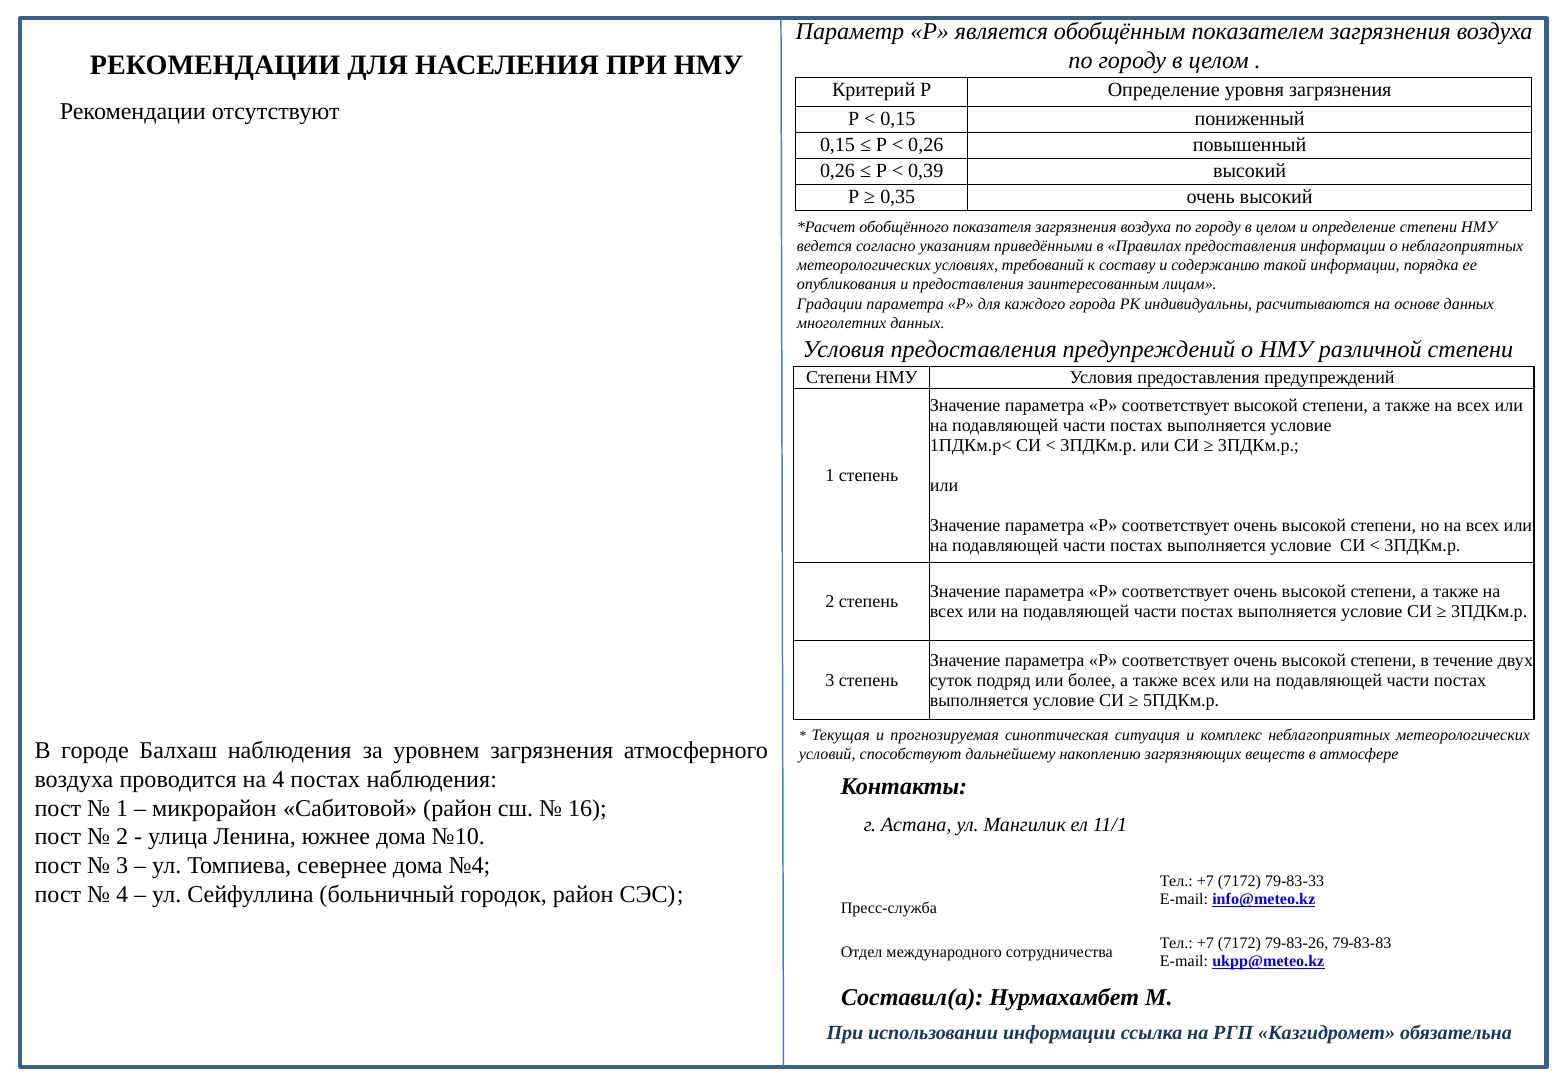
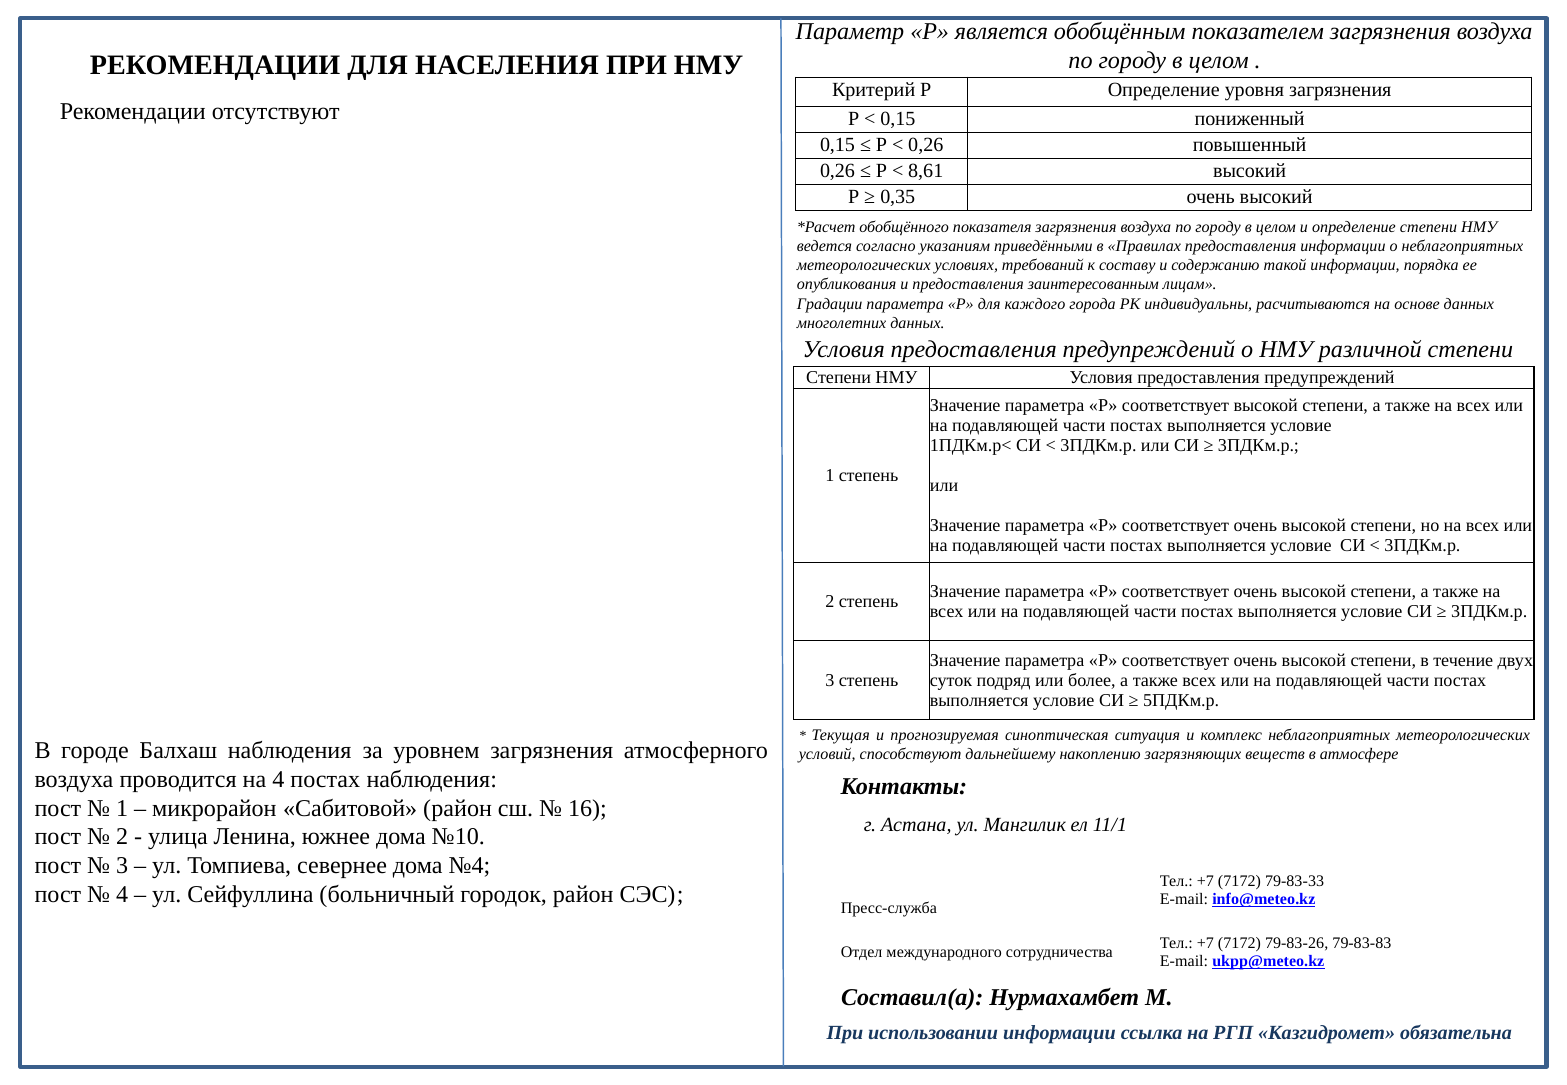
0,39: 0,39 -> 8,61
